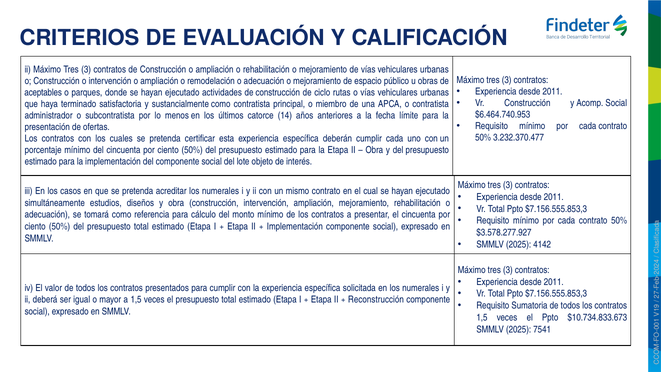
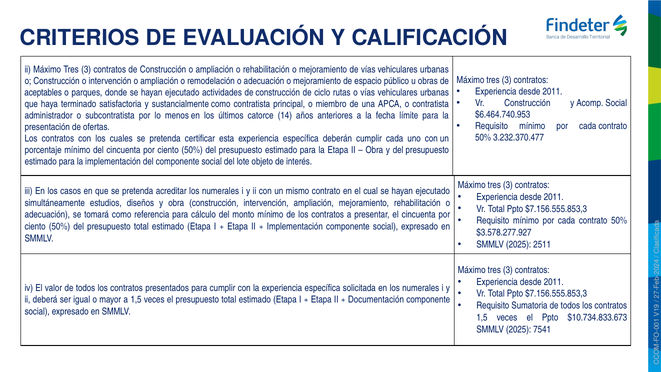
4142: 4142 -> 2511
Reconstrucción: Reconstrucción -> Documentación
